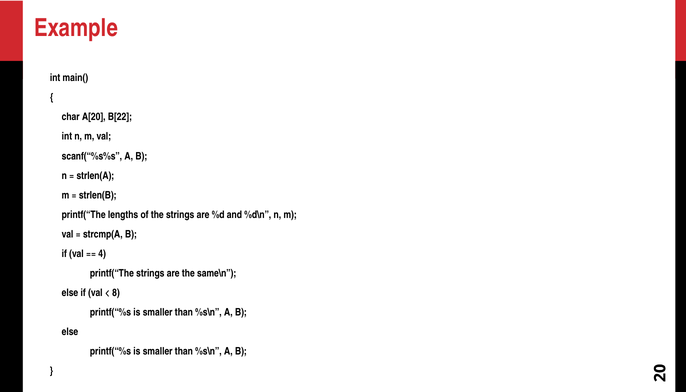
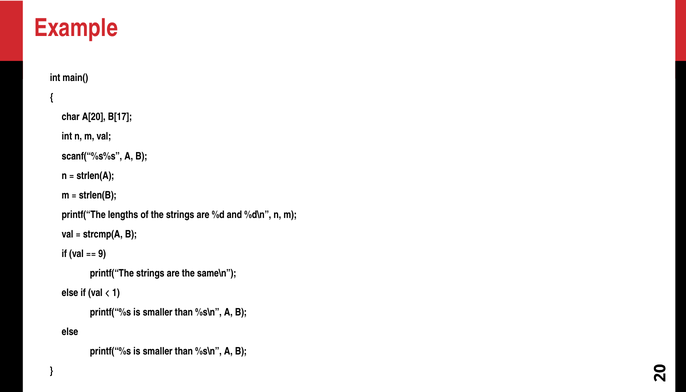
B[22: B[22 -> B[17
4: 4 -> 9
8: 8 -> 1
